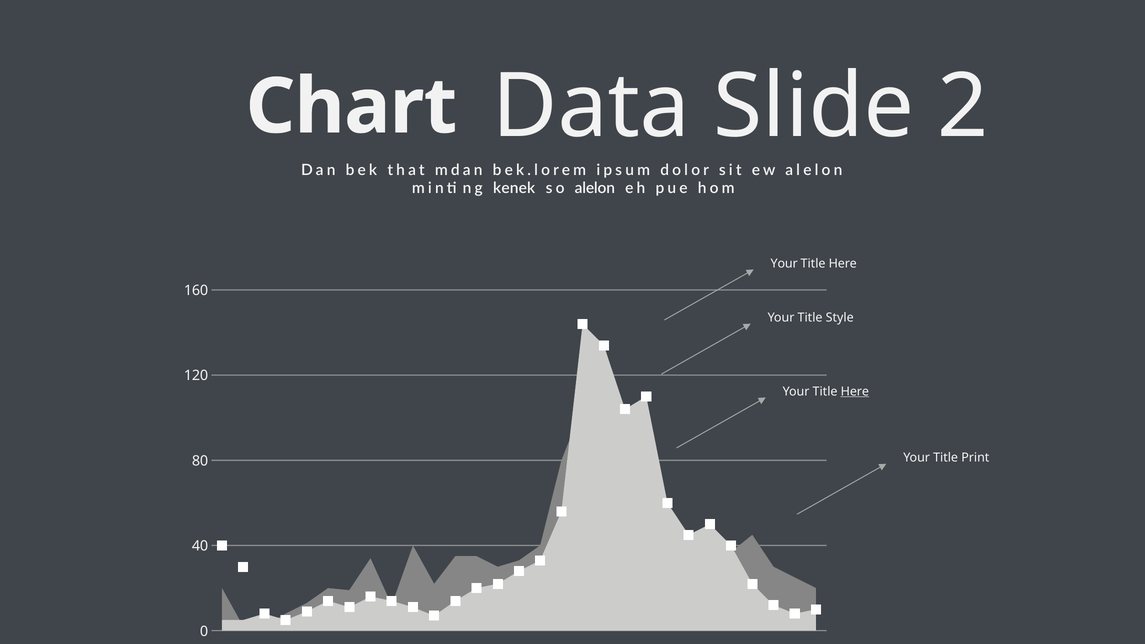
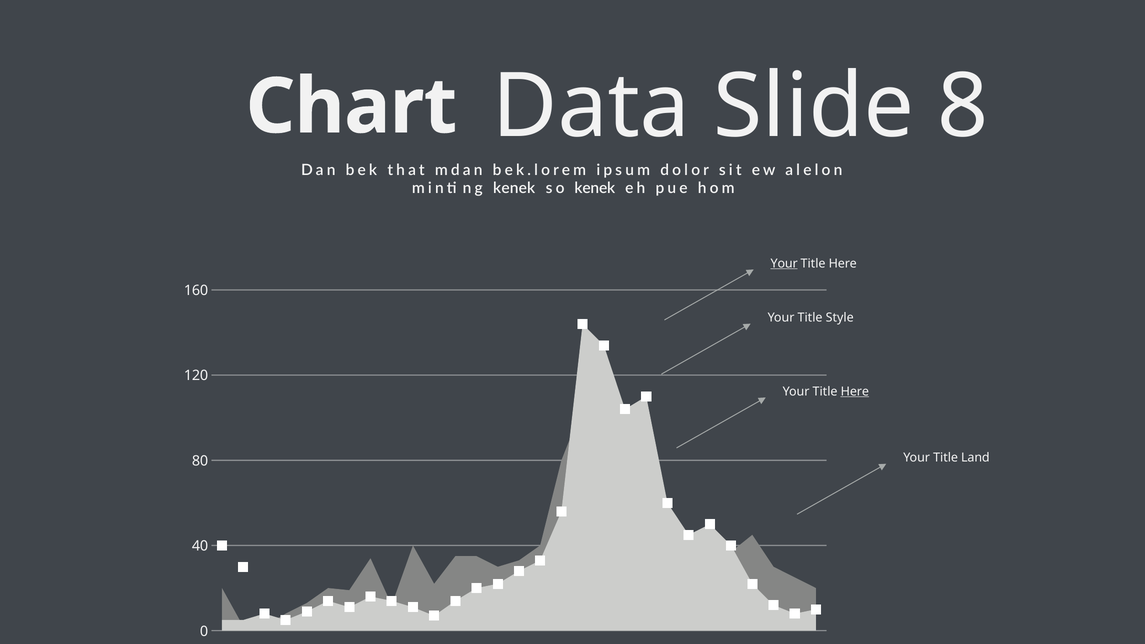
2: 2 -> 8
so alelon: alelon -> kenek
Your at (784, 264) underline: none -> present
Print: Print -> Land
